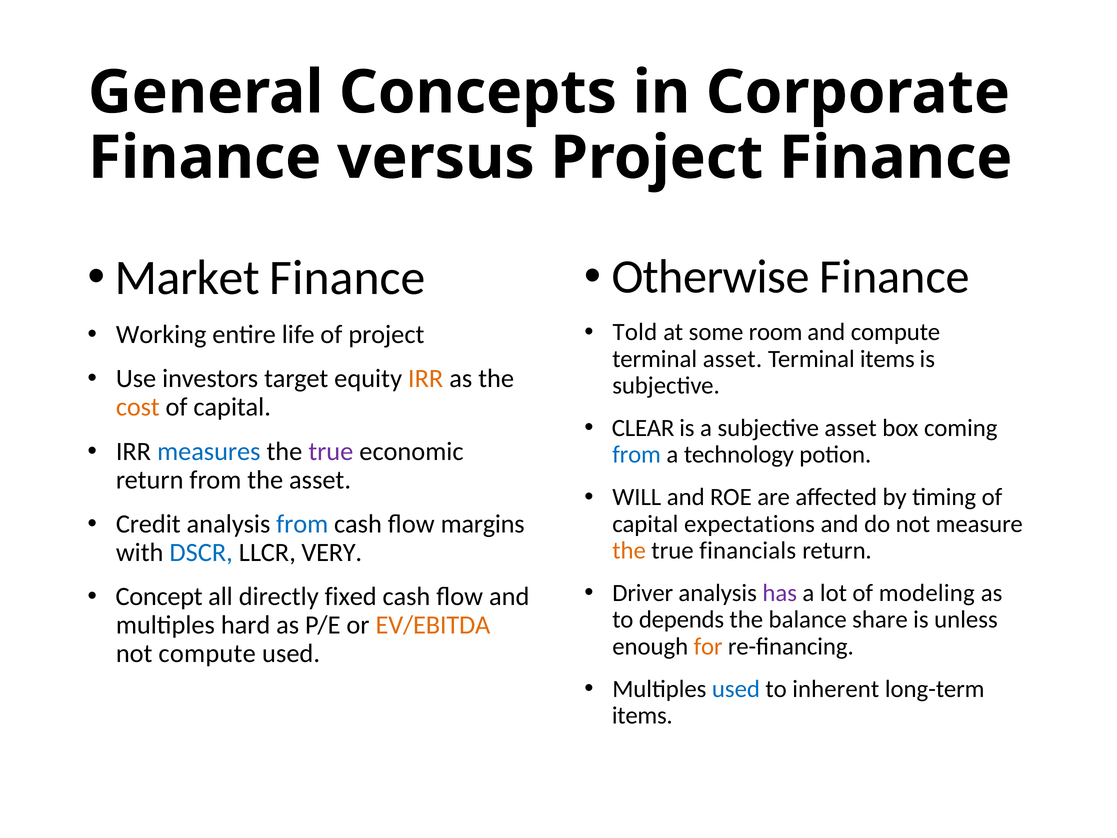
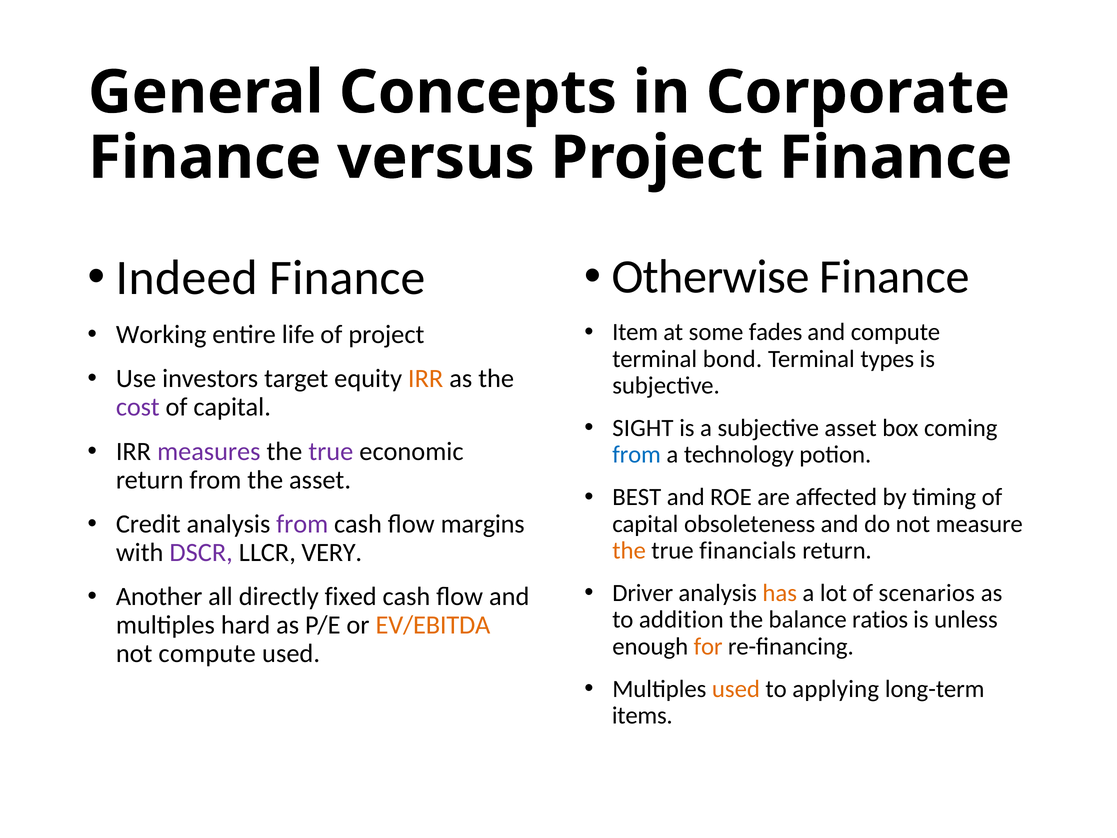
Market: Market -> Indeed
Told: Told -> Item
room: room -> fades
terminal asset: asset -> bond
Terminal items: items -> types
cost colour: orange -> purple
CLEAR: CLEAR -> SIGHT
measures colour: blue -> purple
WILL: WILL -> BEST
from at (302, 524) colour: blue -> purple
expectations: expectations -> obsoleteness
DSCR colour: blue -> purple
has colour: purple -> orange
modeling: modeling -> scenarios
Concept: Concept -> Another
depends: depends -> addition
share: share -> ratios
used at (736, 689) colour: blue -> orange
inherent: inherent -> applying
